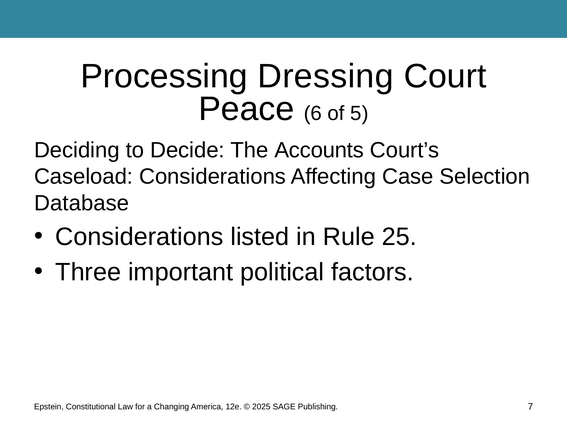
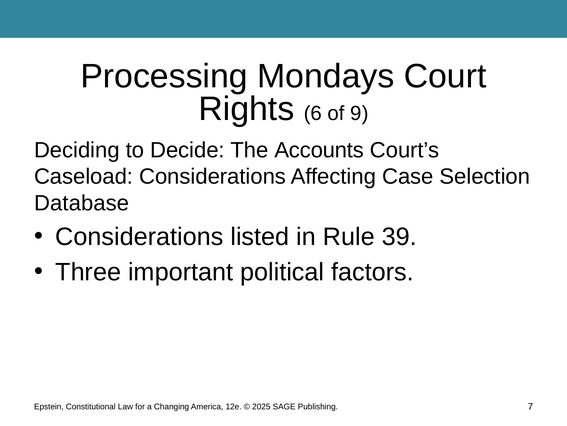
Dressing: Dressing -> Mondays
Peace: Peace -> Rights
5: 5 -> 9
25: 25 -> 39
